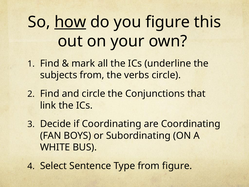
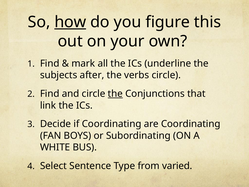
subjects from: from -> after
the at (115, 94) underline: none -> present
from figure: figure -> varied
